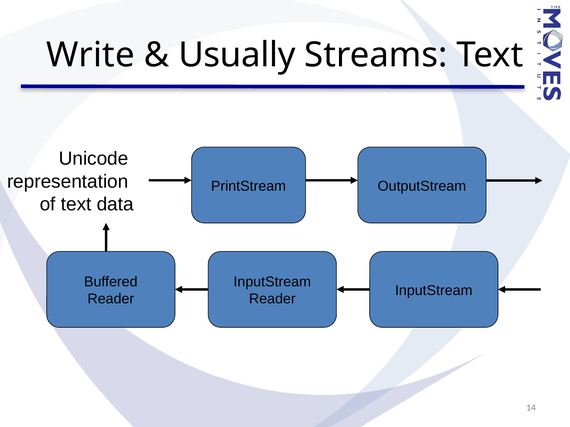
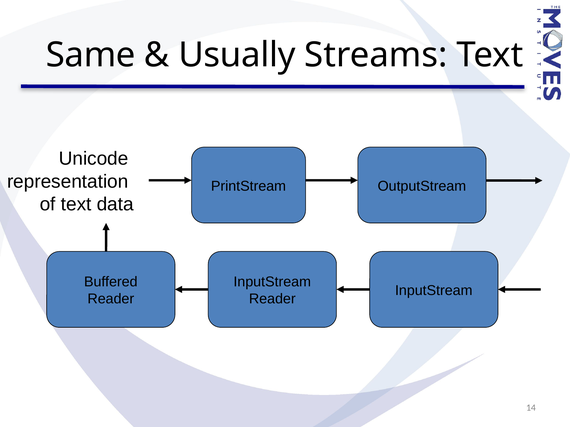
Write: Write -> Same
